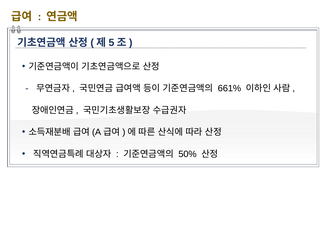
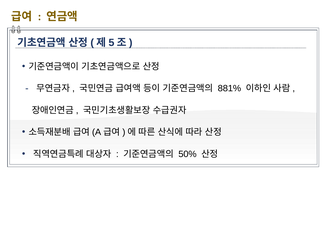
661%: 661% -> 881%
